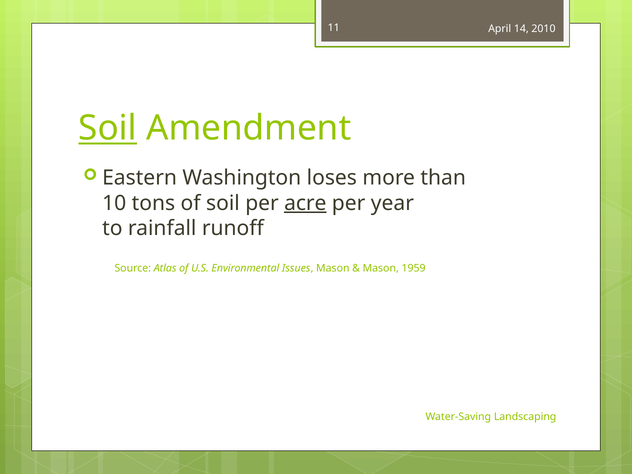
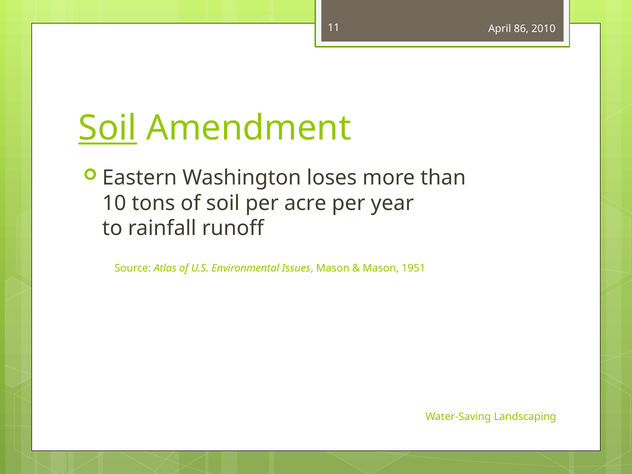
14: 14 -> 86
acre underline: present -> none
1959: 1959 -> 1951
